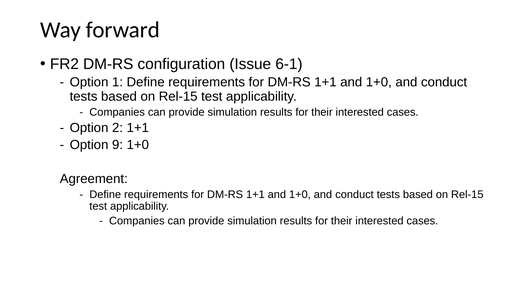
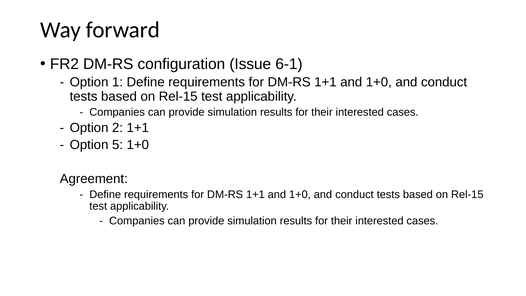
9: 9 -> 5
